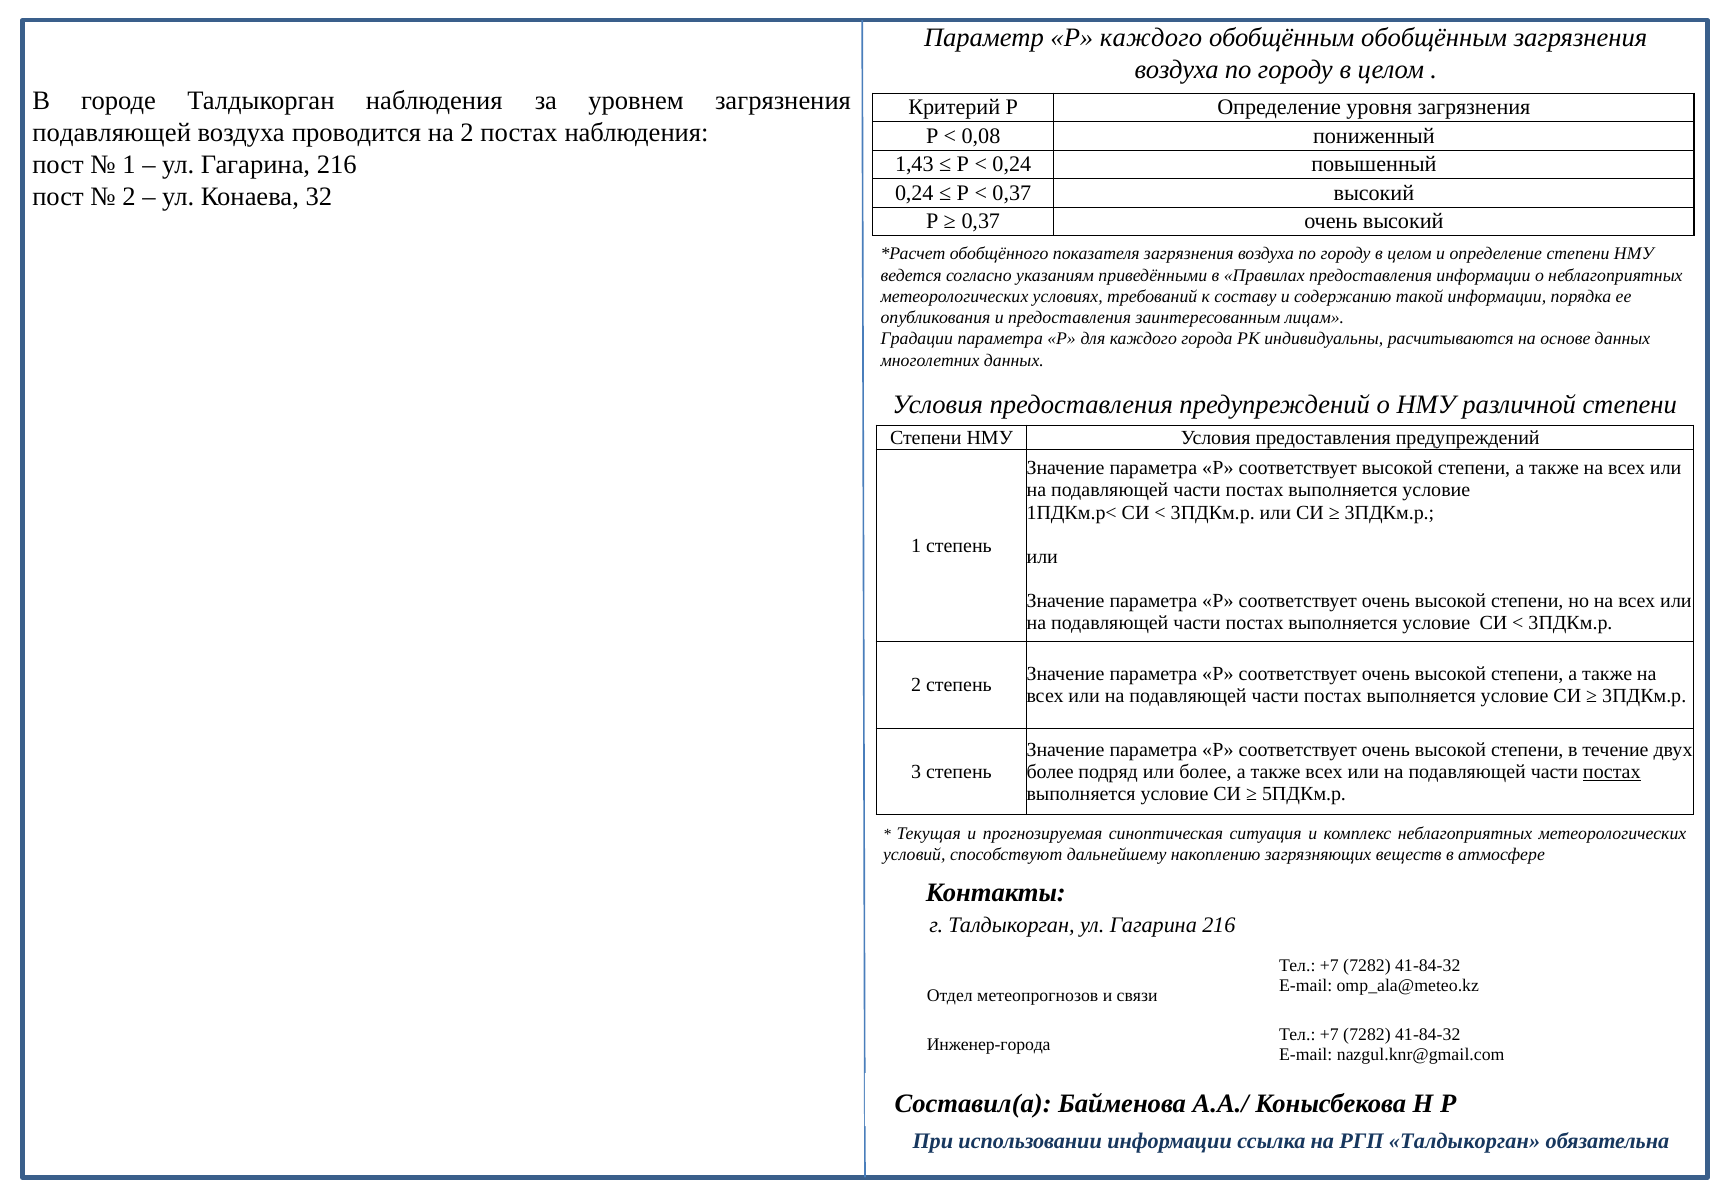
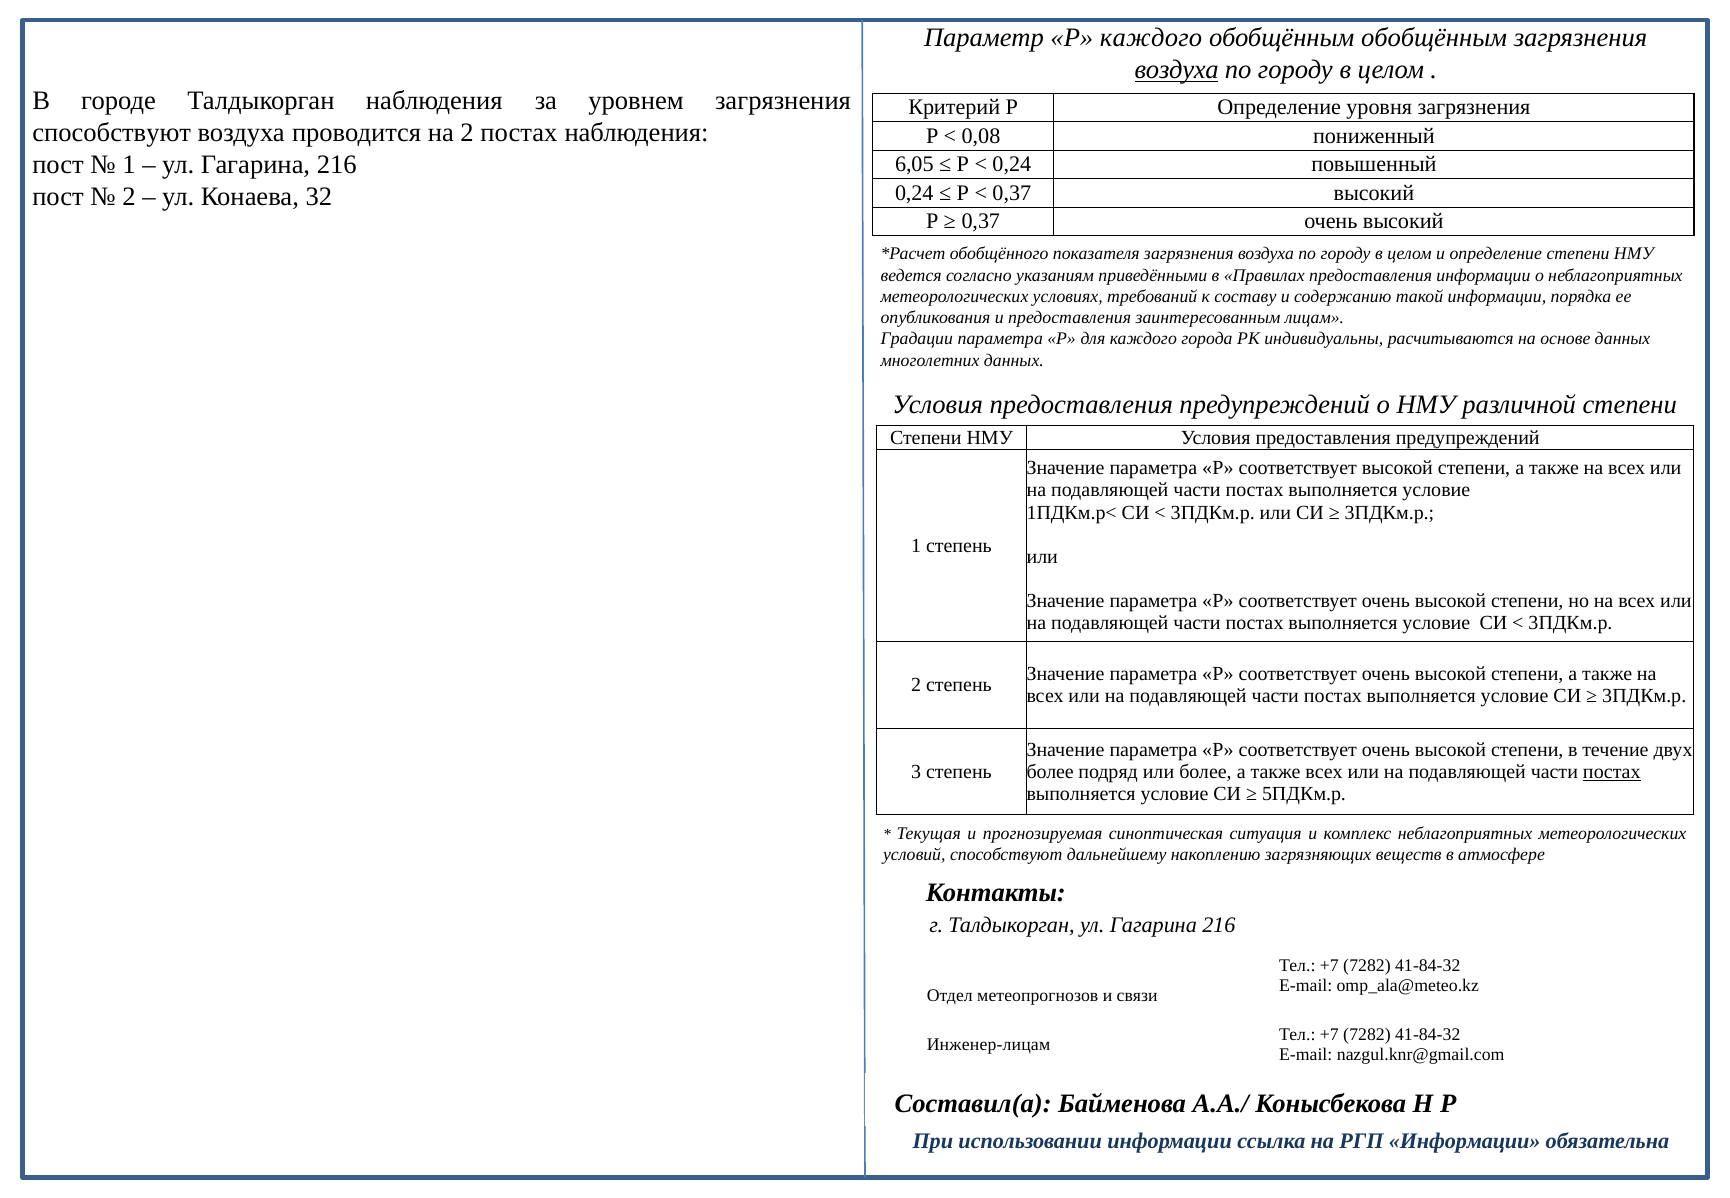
воздуха at (1177, 70) underline: none -> present
подавляющей at (112, 132): подавляющей -> способствуют
1,43: 1,43 -> 6,05
Инженер-города: Инженер-города -> Инженер-лицам
РГП Талдыкорган: Талдыкорган -> Информации
